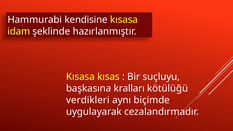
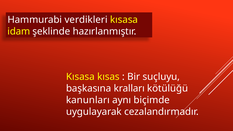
kendisine: kendisine -> verdikleri
verdikleri: verdikleri -> kanunları
